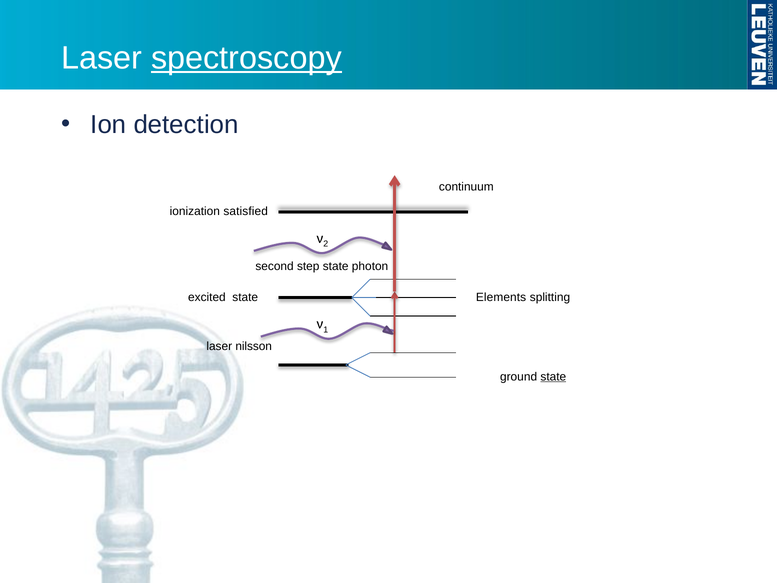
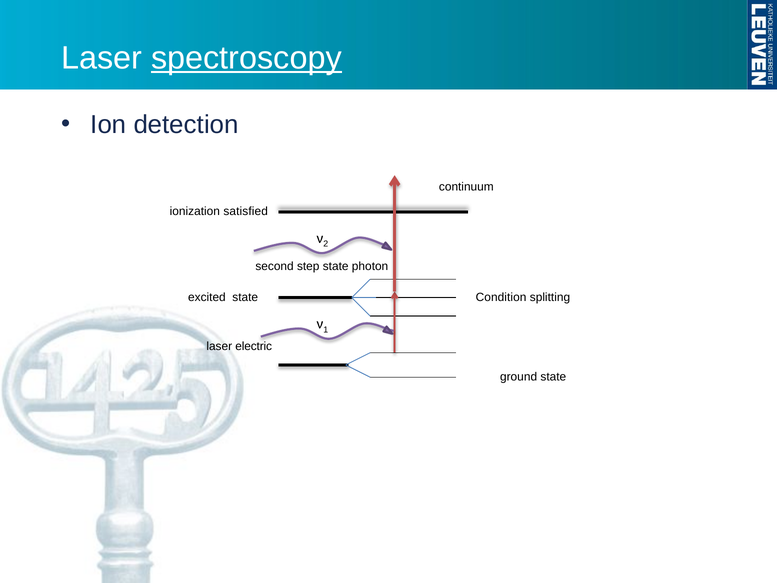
Elements: Elements -> Condition
nilsson: nilsson -> electric
state at (553, 377) underline: present -> none
